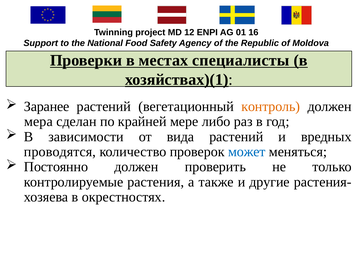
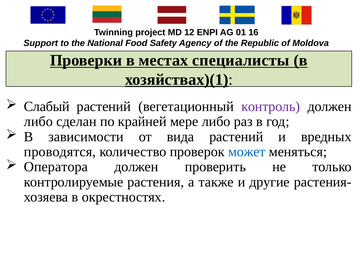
Заранее: Заранее -> Слабый
контроль colour: orange -> purple
мера at (38, 122): мера -> либо
Постоянно: Постоянно -> Оператора
